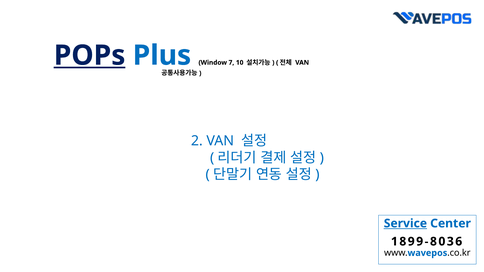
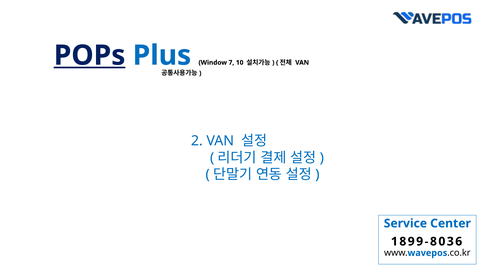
Service underline: present -> none
